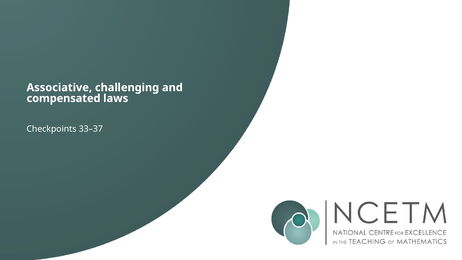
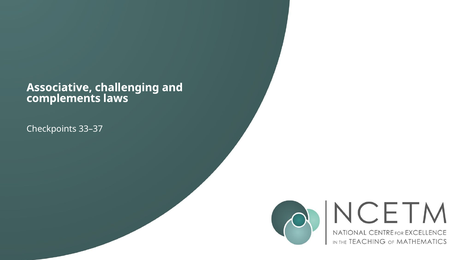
compensated: compensated -> complements
